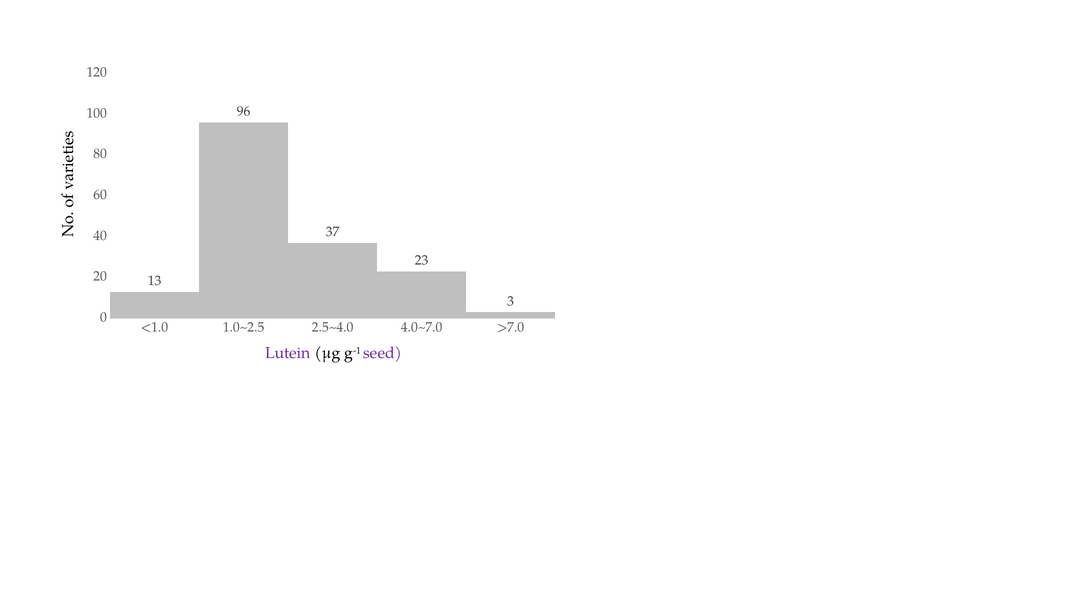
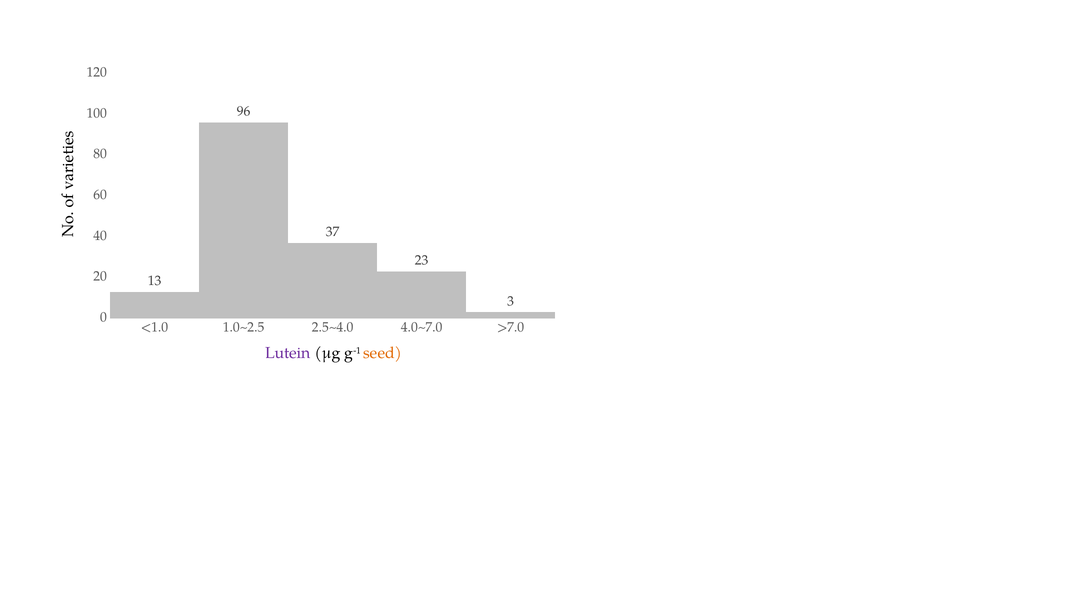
seed colour: purple -> orange
